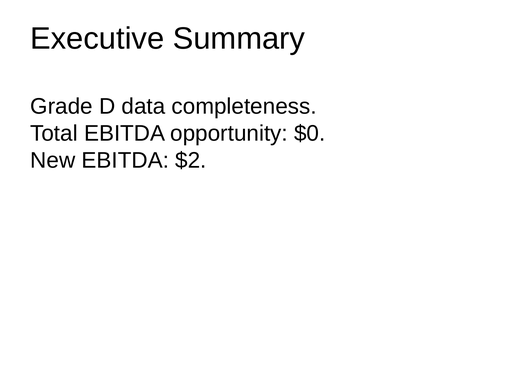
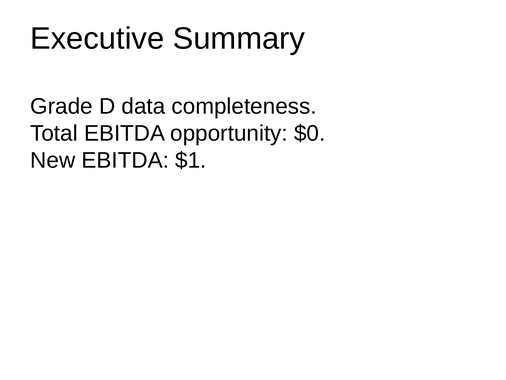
$2: $2 -> $1
